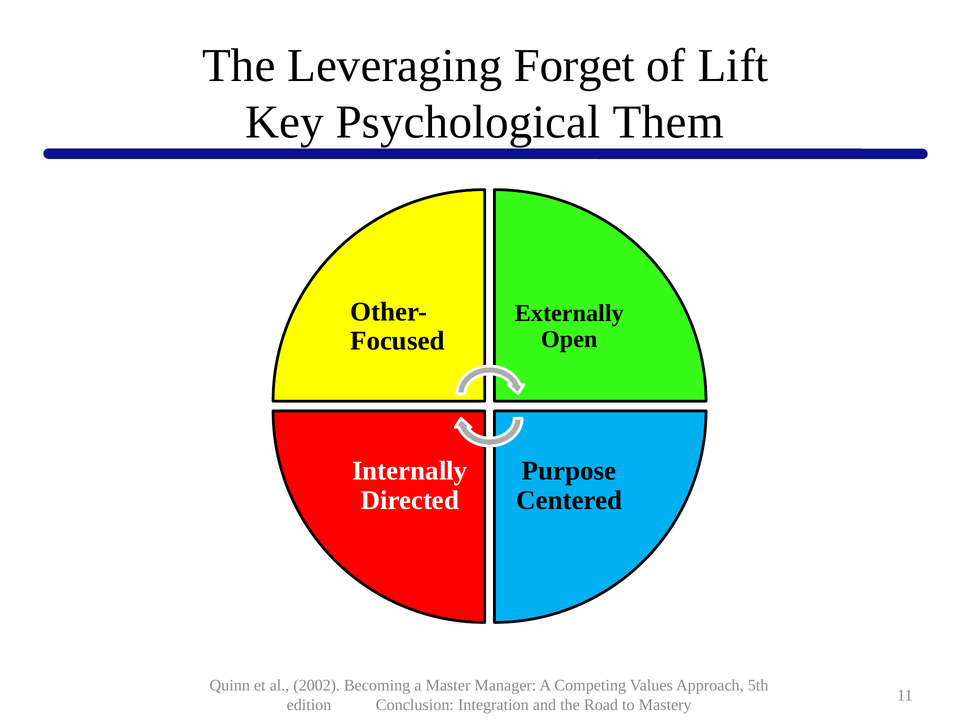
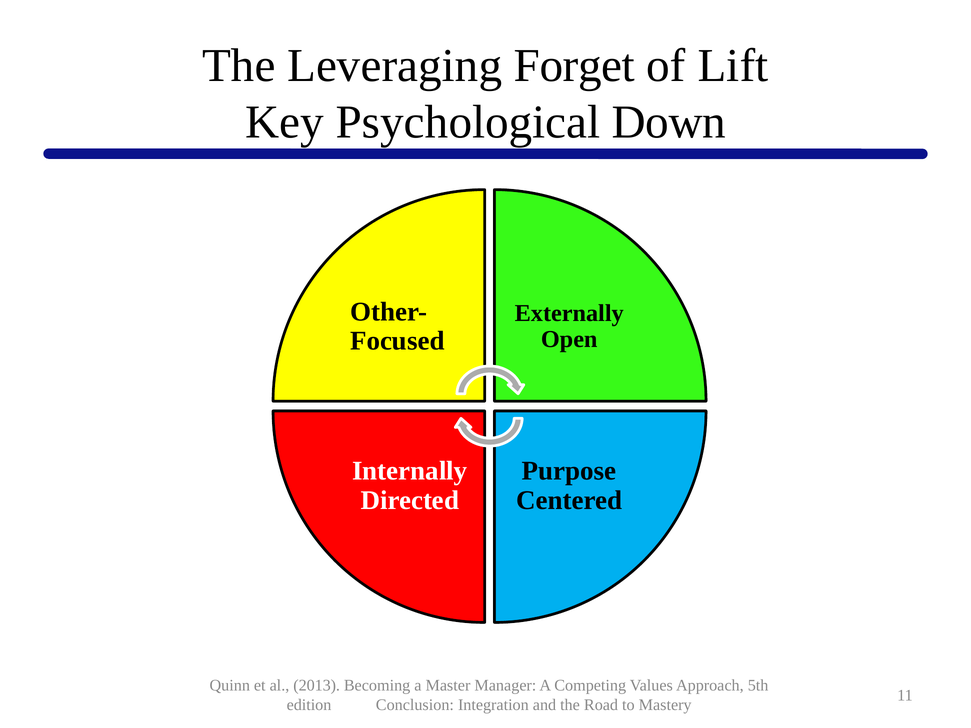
Them: Them -> Down
2002: 2002 -> 2013
